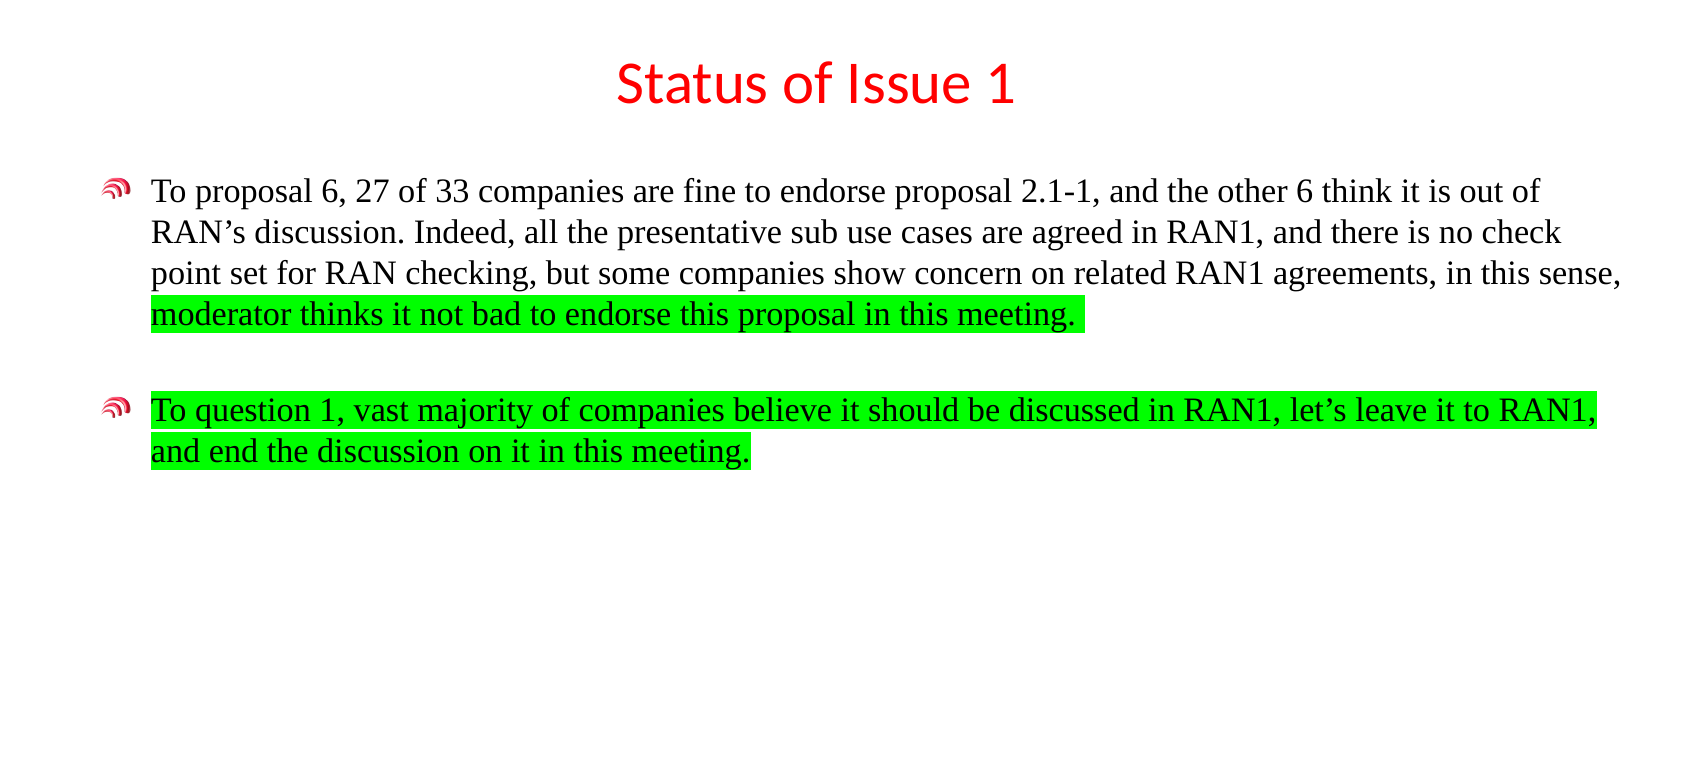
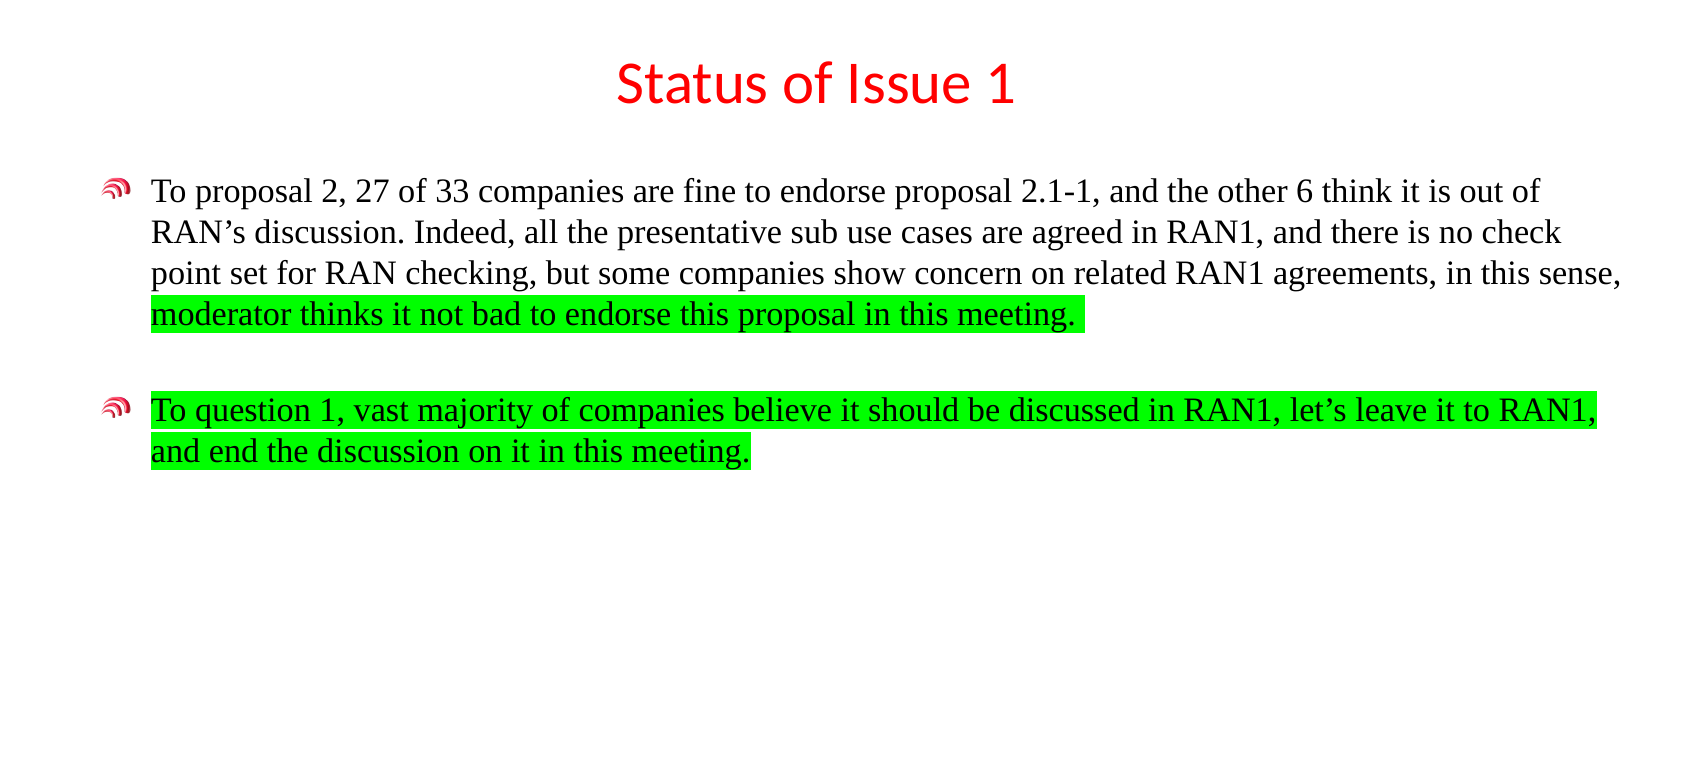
proposal 6: 6 -> 2
